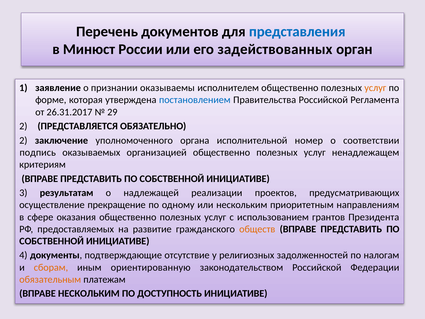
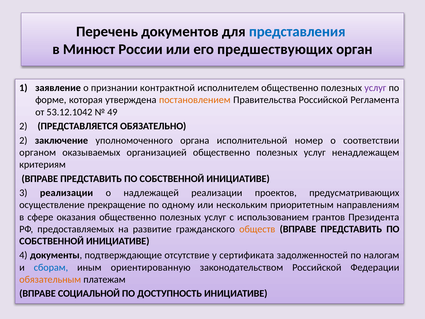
задействованных: задействованных -> предшествующих
оказываемы: оказываемы -> контрактной
услуг at (375, 88) colour: orange -> purple
постановлением colour: blue -> orange
26.31.2017: 26.31.2017 -> 53.12.1042
29: 29 -> 49
подпись: подпись -> органом
3 результатам: результатам -> реализации
религиозных: религиозных -> сертификата
сборам colour: orange -> blue
ВПРАВЕ НЕСКОЛЬКИМ: НЕСКОЛЬКИМ -> СОЦИАЛЬНОЙ
